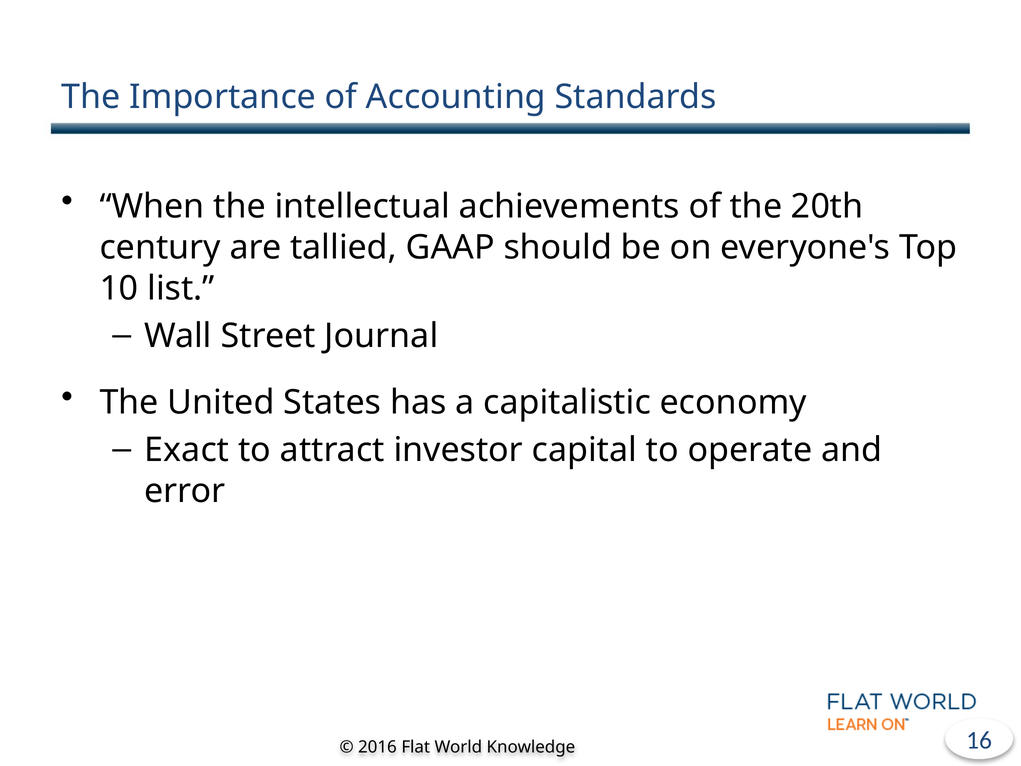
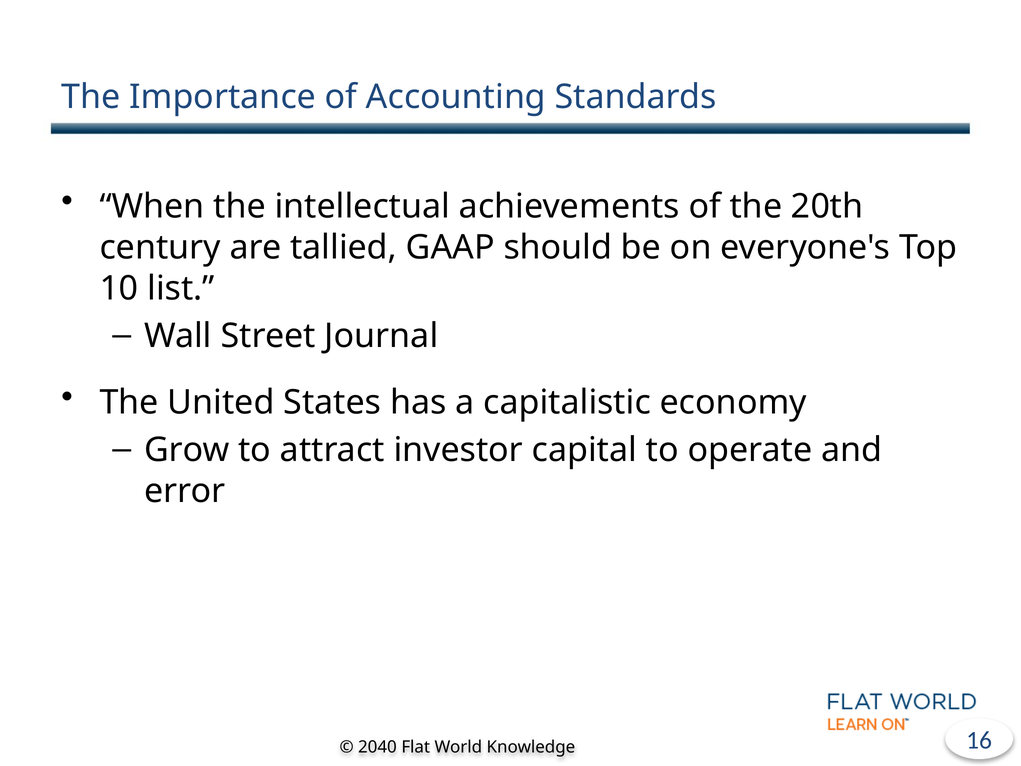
Exact: Exact -> Grow
2016: 2016 -> 2040
